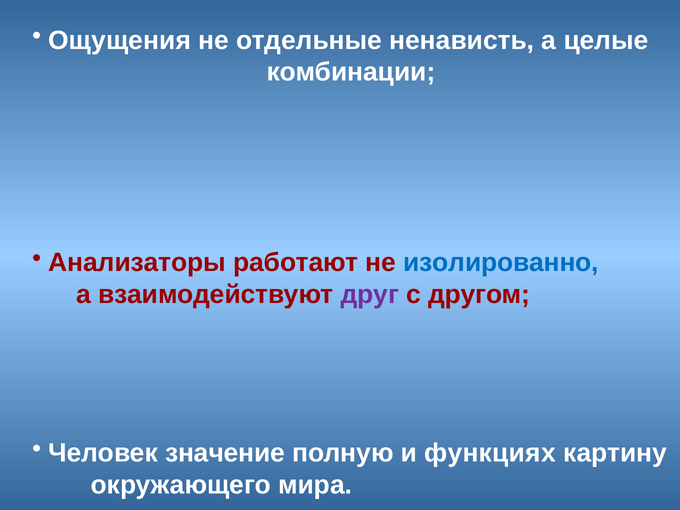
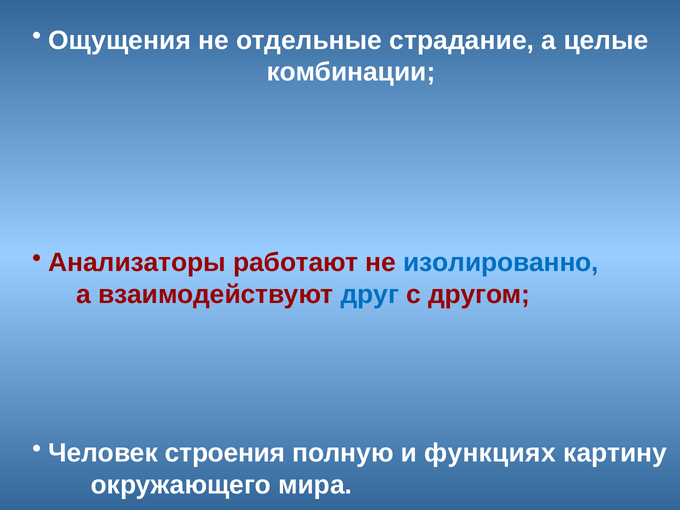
ненависть: ненависть -> страдание
друг colour: purple -> blue
значение: значение -> строения
